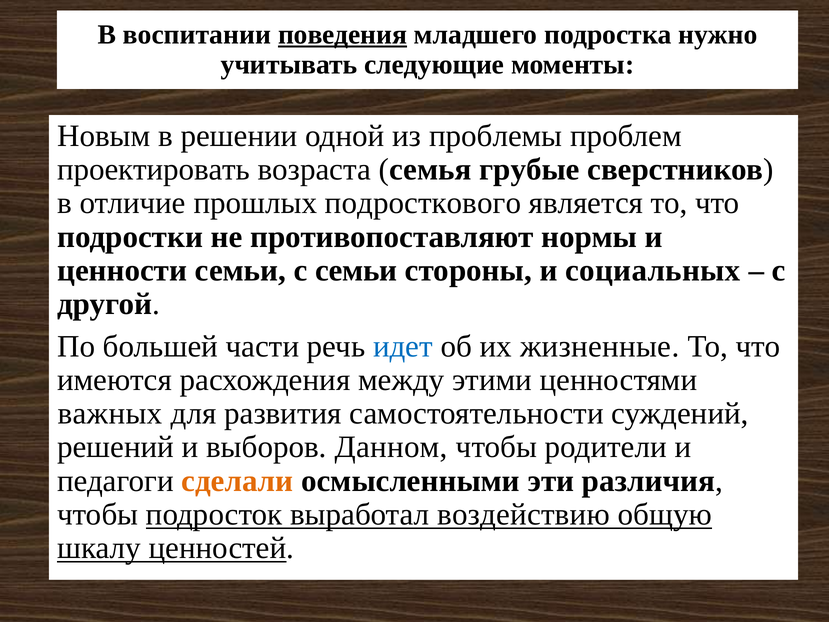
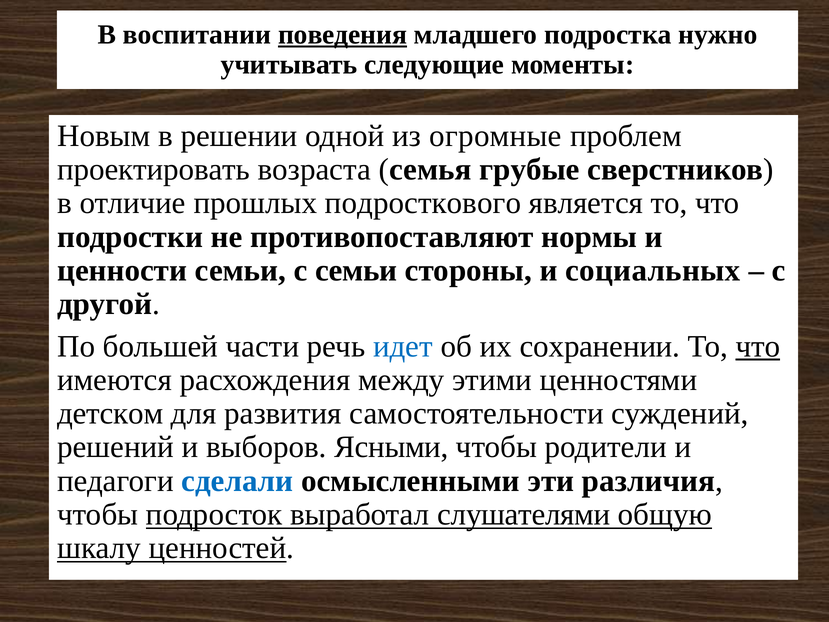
проблемы: проблемы -> огромные
жизненные: жизненные -> сохранении
что at (758, 346) underline: none -> present
важных: важных -> детском
Данном: Данном -> Ясными
сделали colour: orange -> blue
воздействию: воздействию -> слушателями
